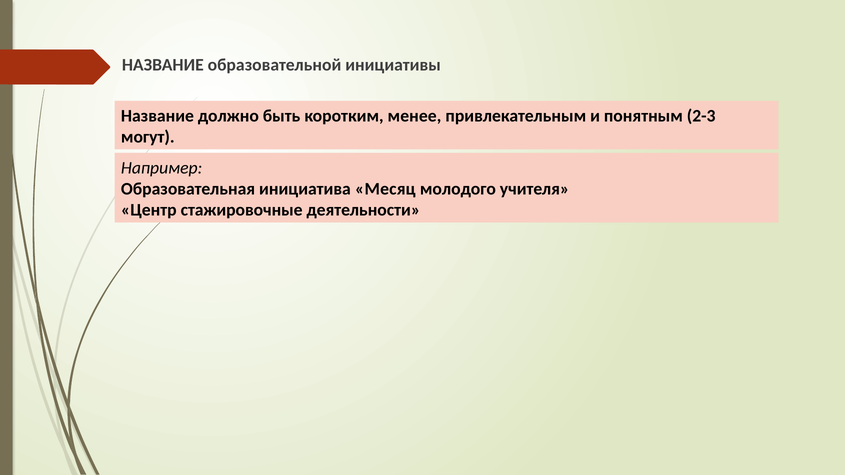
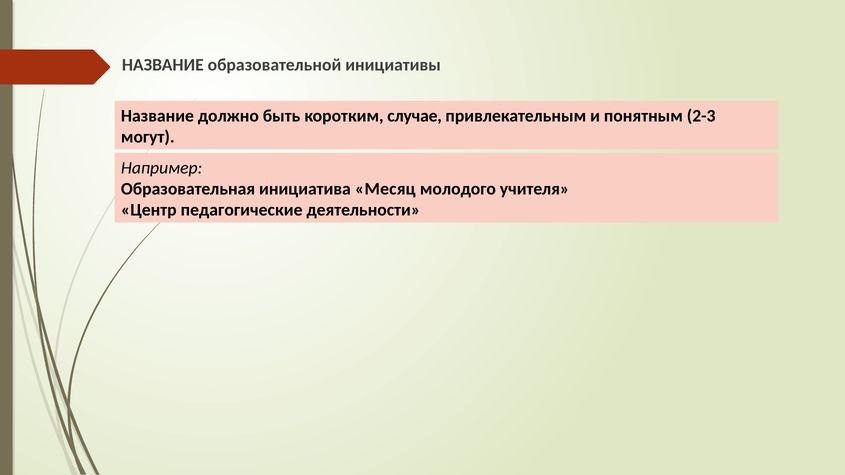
менее: менее -> случае
стажировочные: стажировочные -> педагогические
